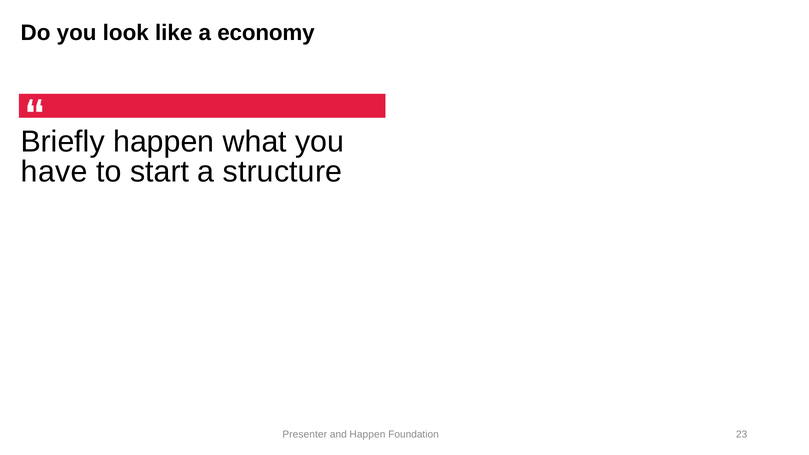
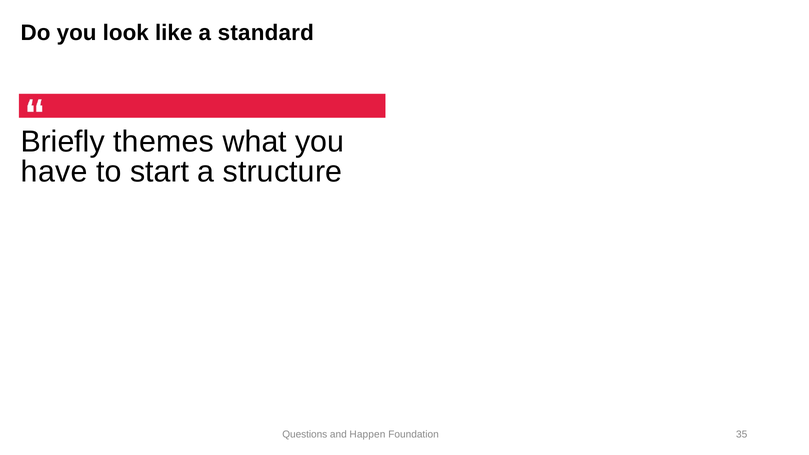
economy: economy -> standard
Briefly happen: happen -> themes
Presenter: Presenter -> Questions
23: 23 -> 35
